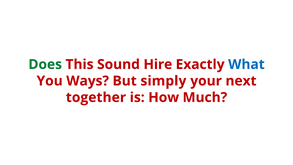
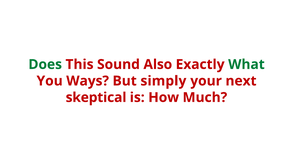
Hire: Hire -> Also
What colour: blue -> green
together: together -> skeptical
